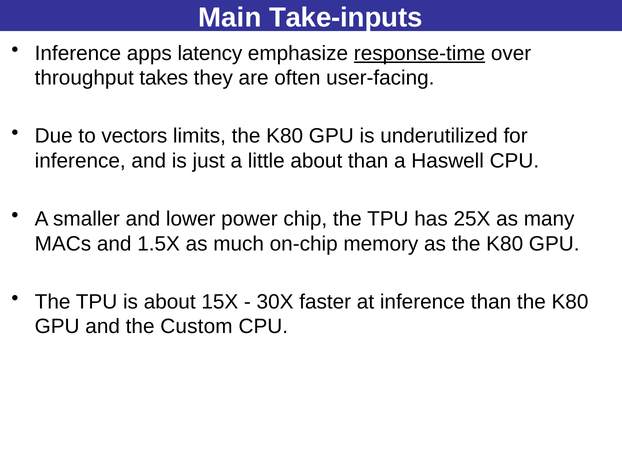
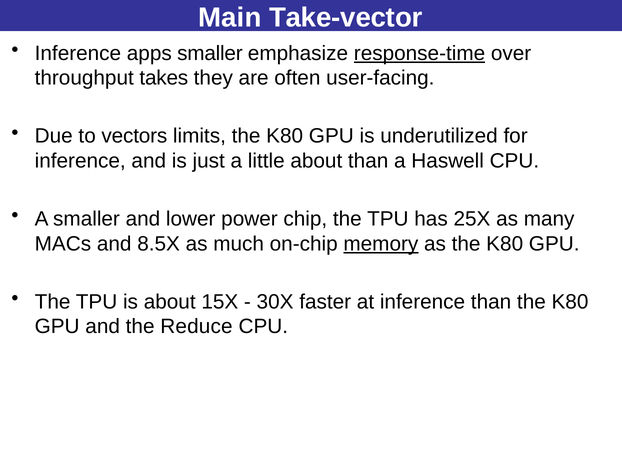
Take-inputs: Take-inputs -> Take-vector
apps latency: latency -> smaller
1.5X: 1.5X -> 8.5X
memory underline: none -> present
Custom: Custom -> Reduce
